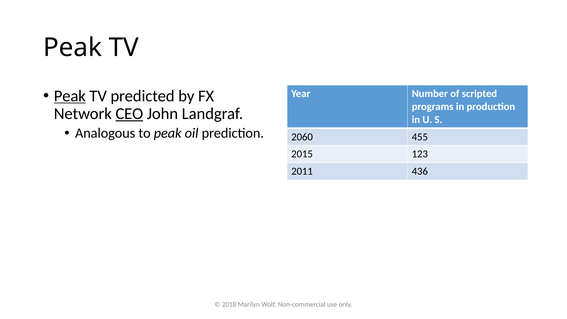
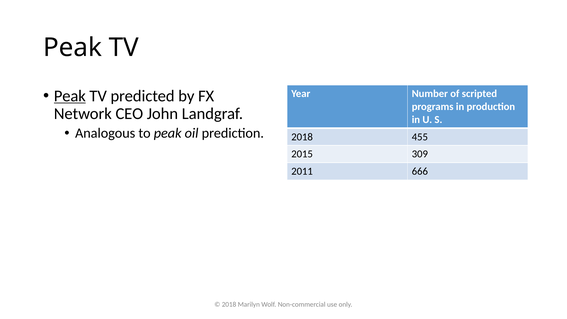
CEO underline: present -> none
2060 at (302, 137): 2060 -> 2018
123: 123 -> 309
436: 436 -> 666
